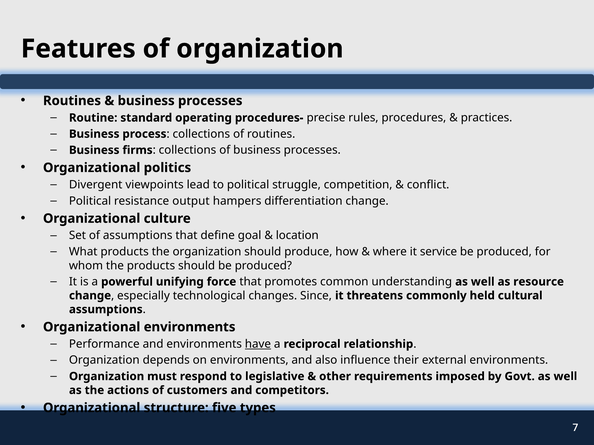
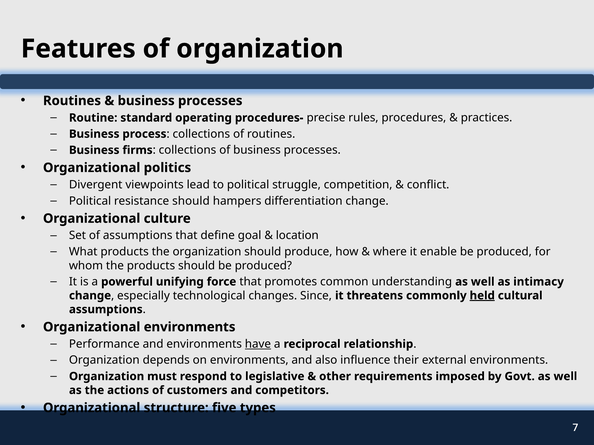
resistance output: output -> should
service: service -> enable
resource: resource -> intimacy
held underline: none -> present
